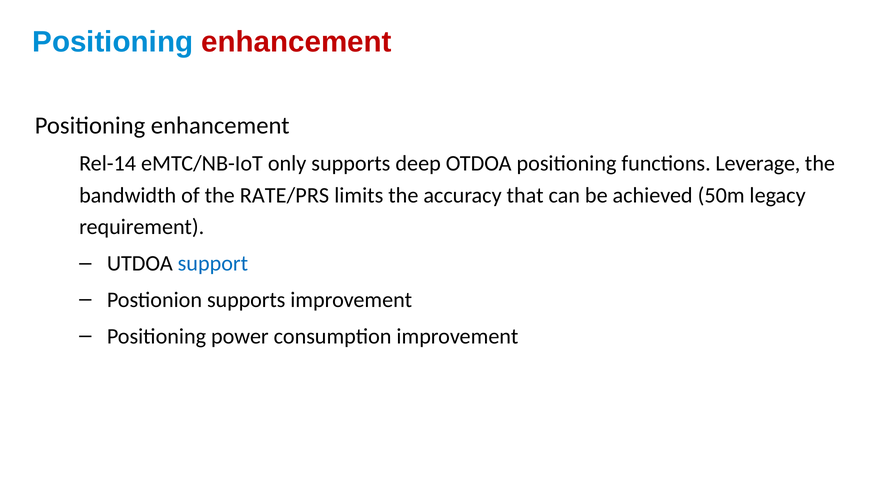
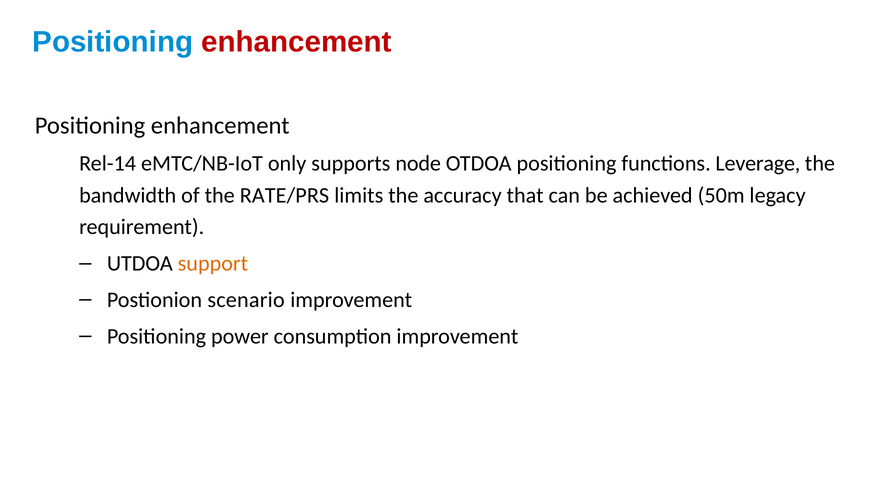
deep: deep -> node
support colour: blue -> orange
Postionion supports: supports -> scenario
